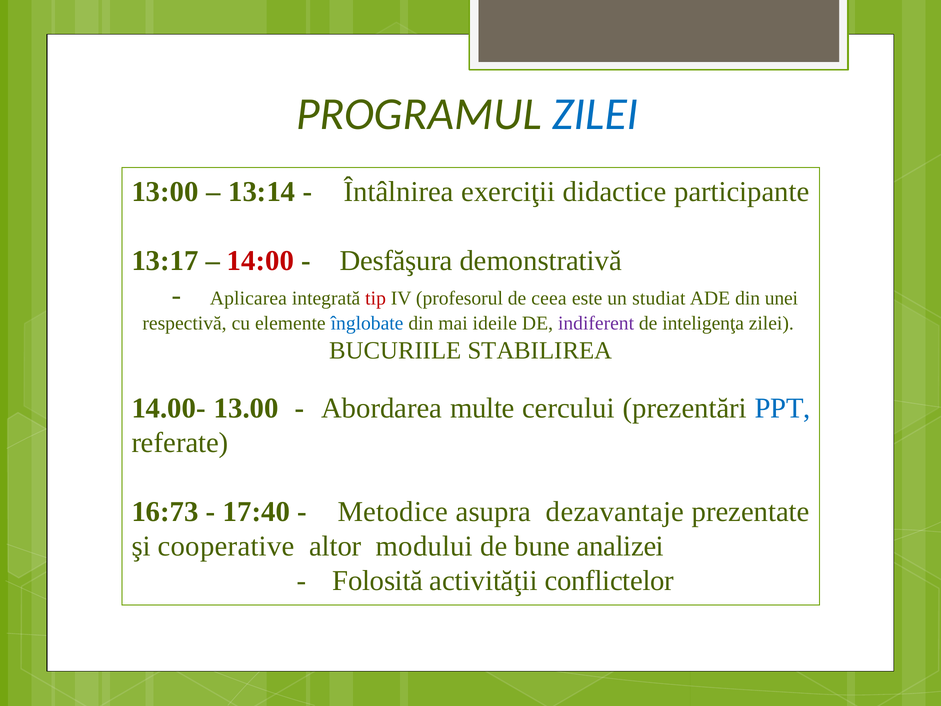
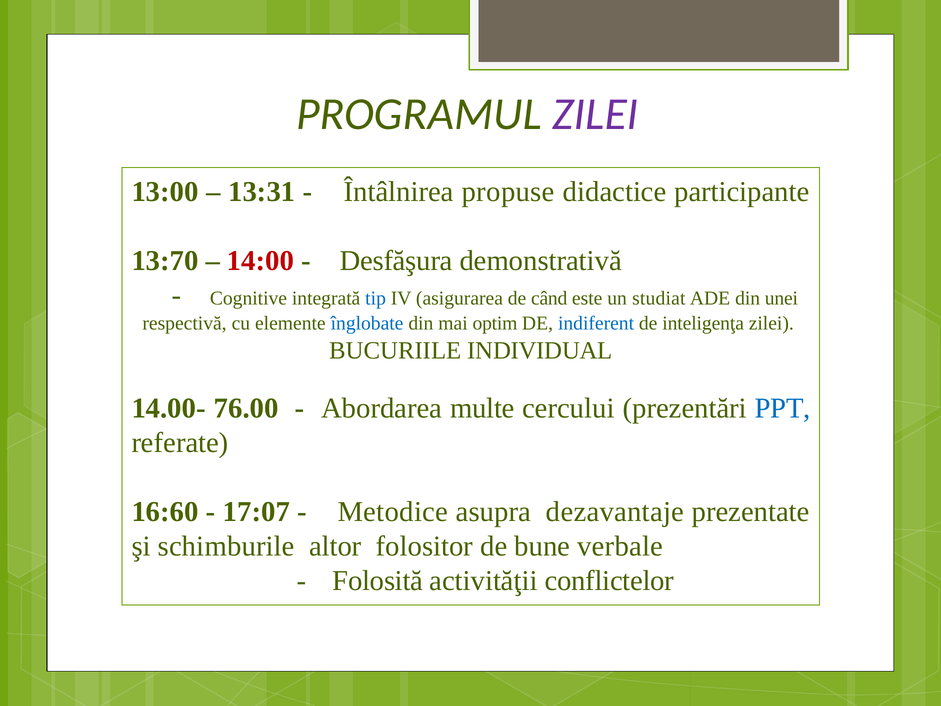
ZILEI at (595, 114) colour: blue -> purple
13:14: 13:14 -> 13:31
exerciţii: exerciţii -> propuse
13:17: 13:17 -> 13:70
Aplicarea: Aplicarea -> Cognitive
tip colour: red -> blue
profesorul: profesorul -> asigurarea
ceea: ceea -> când
ideile: ideile -> optim
indiferent colour: purple -> blue
STABILIREA: STABILIREA -> INDIVIDUAL
13.00: 13.00 -> 76.00
16:73: 16:73 -> 16:60
17:40: 17:40 -> 17:07
cooperative: cooperative -> schimburile
modului: modului -> folositor
analizei: analizei -> verbale
